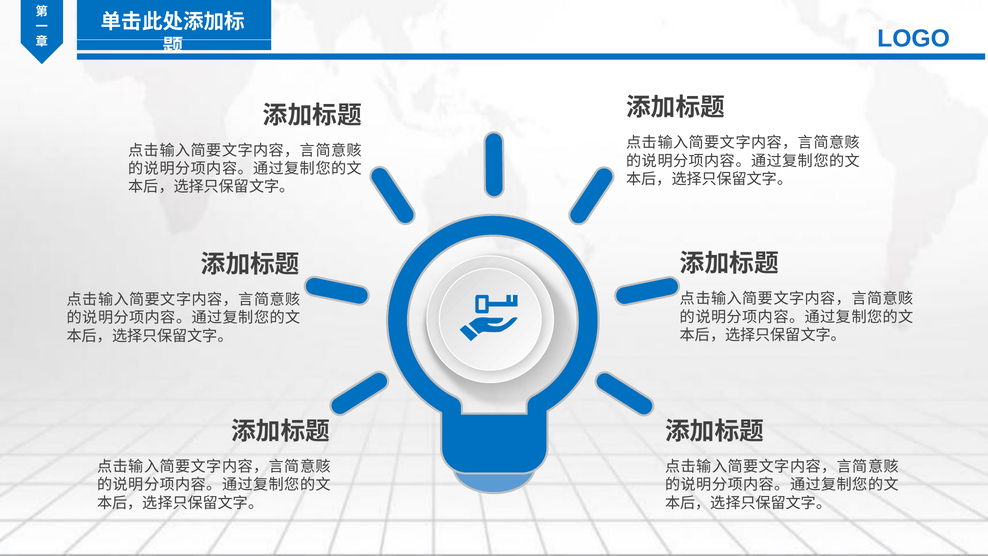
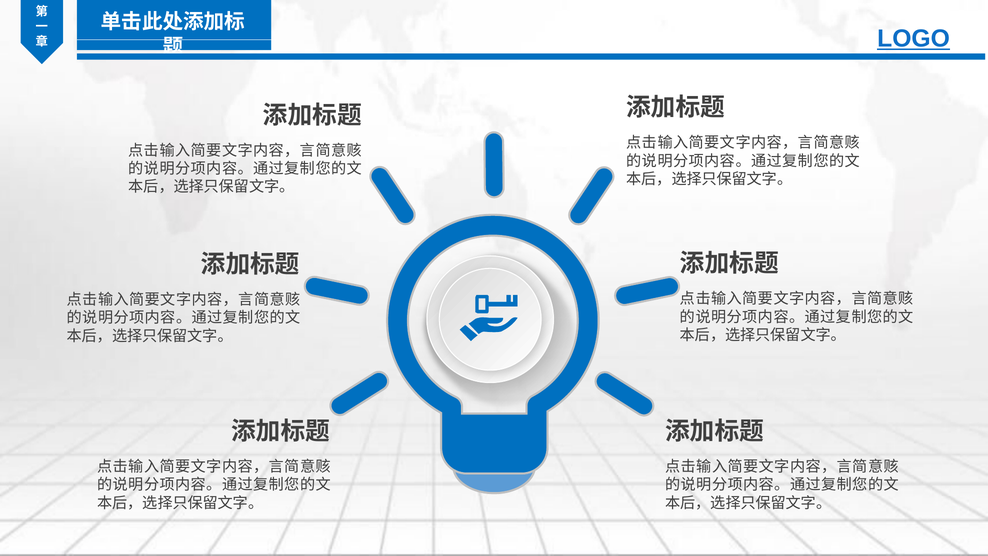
LOGO underline: none -> present
